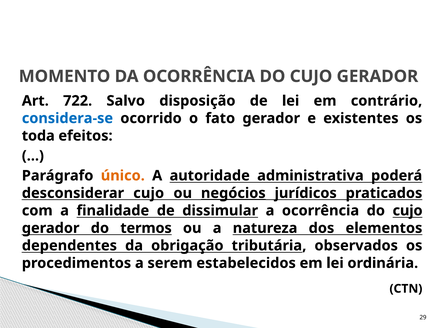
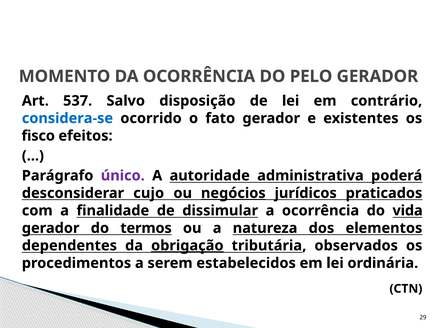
DA OCORRÊNCIA DO CUJO: CUJO -> PELO
722: 722 -> 537
toda: toda -> fisco
único colour: orange -> purple
a ocorrência do cujo: cujo -> vida
obrigação underline: none -> present
